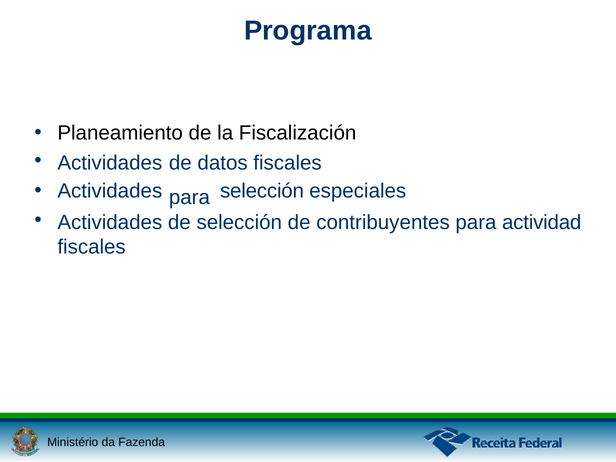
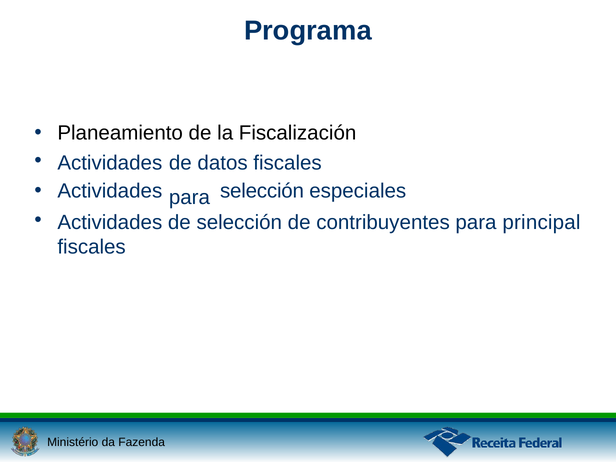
actividad: actividad -> principal
